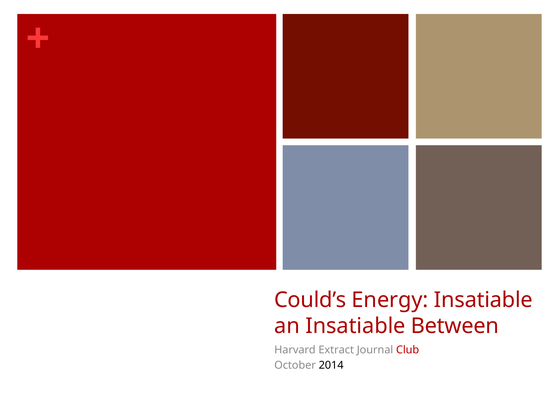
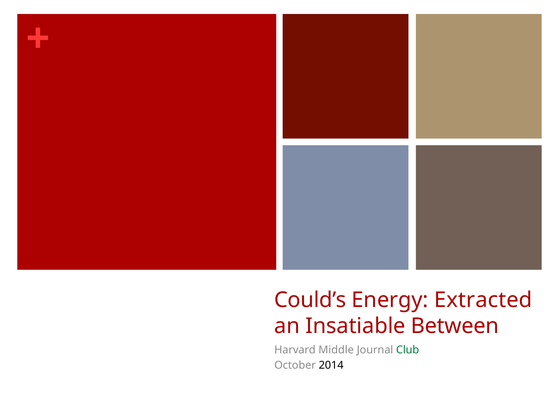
Energy Insatiable: Insatiable -> Extracted
Extract: Extract -> Middle
Club colour: red -> green
